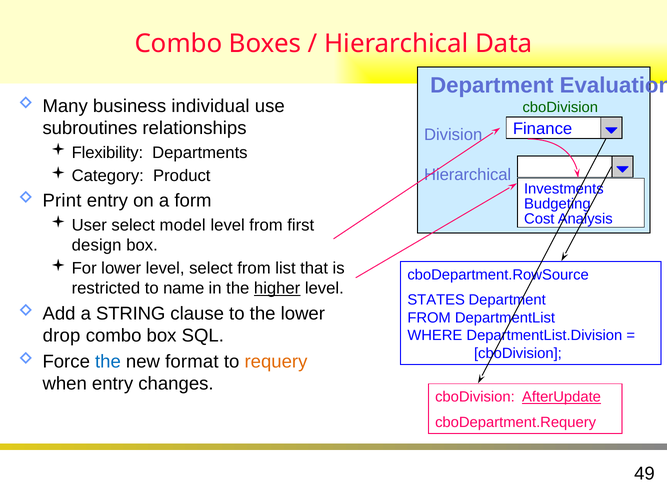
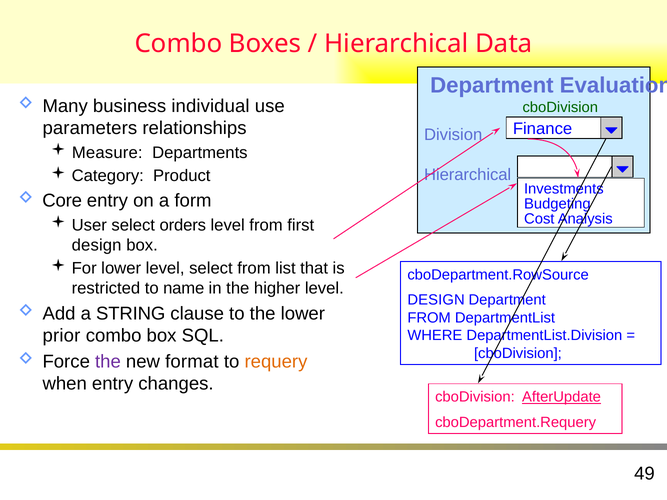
subroutines: subroutines -> parameters
Flexibility: Flexibility -> Measure
Print: Print -> Core
model: model -> orders
higher underline: present -> none
STATES at (436, 300): STATES -> DESIGN
drop: drop -> prior
the at (108, 362) colour: blue -> purple
